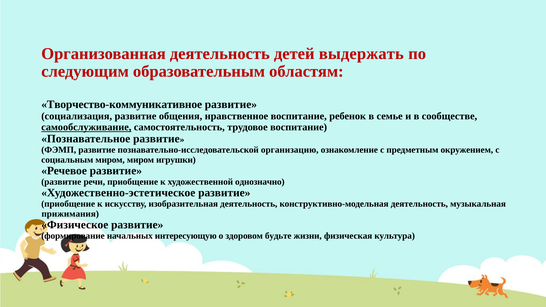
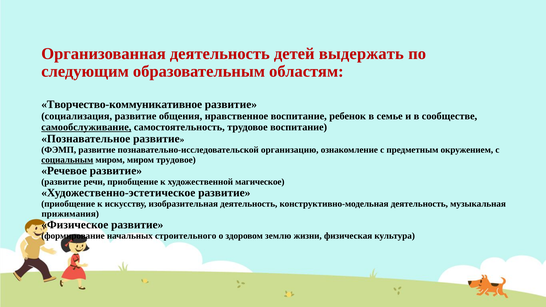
социальным underline: none -> present
миром игрушки: игрушки -> трудовое
однозначно: однозначно -> магическое
интересующую: интересующую -> строительного
будьте: будьте -> землю
